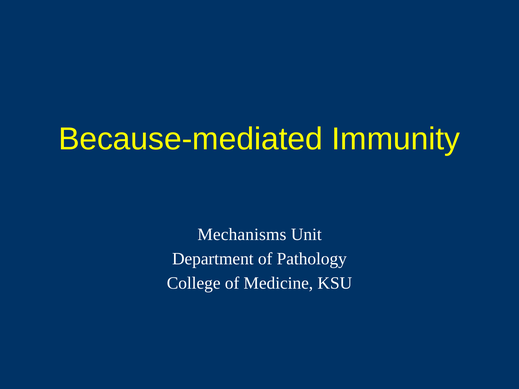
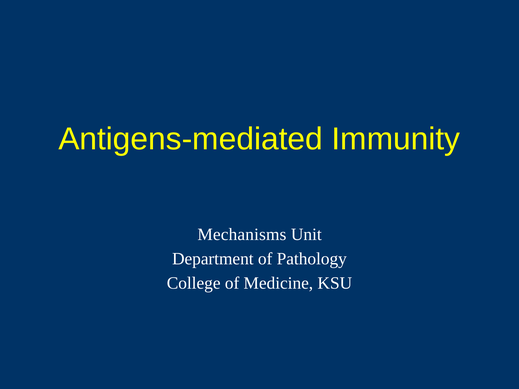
Because-mediated: Because-mediated -> Antigens-mediated
